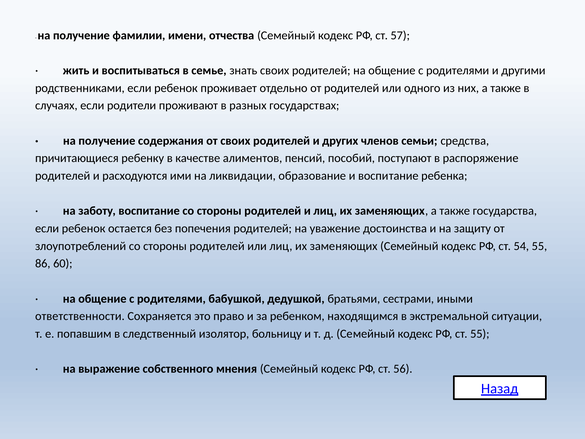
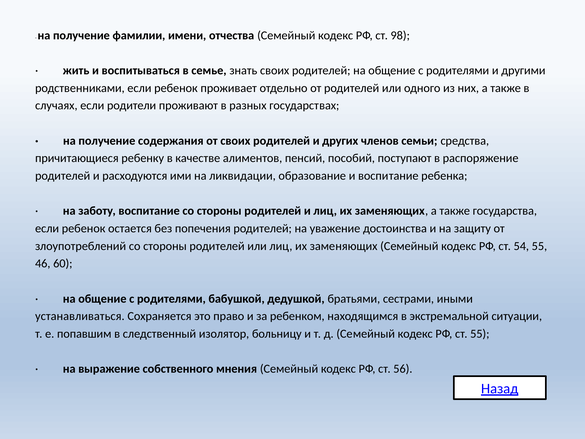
57: 57 -> 98
86: 86 -> 46
ответственности: ответственности -> устанавливаться
